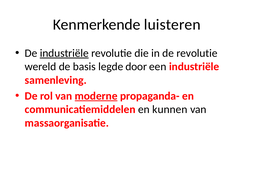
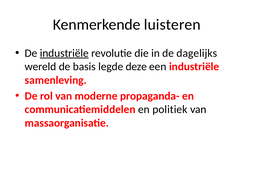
de revolutie: revolutie -> dagelijks
door: door -> deze
moderne underline: present -> none
kunnen: kunnen -> politiek
